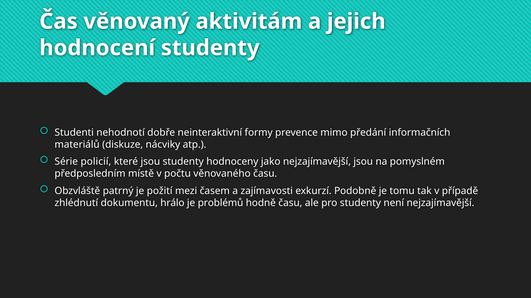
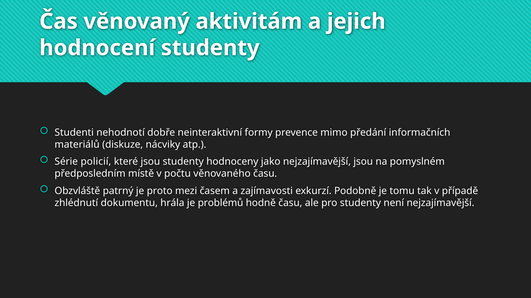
požití: požití -> proto
hrálo: hrálo -> hrála
